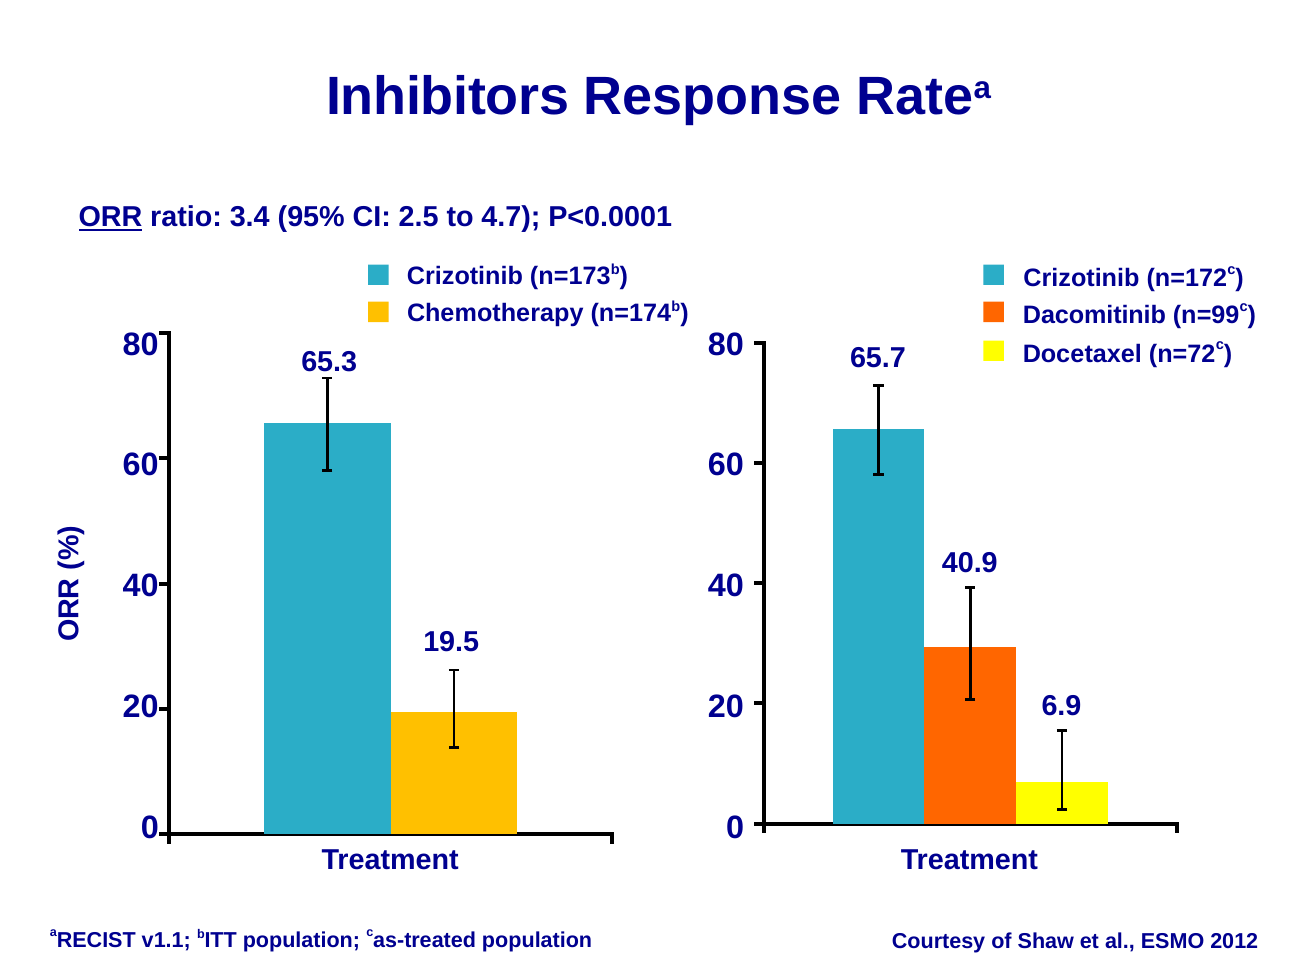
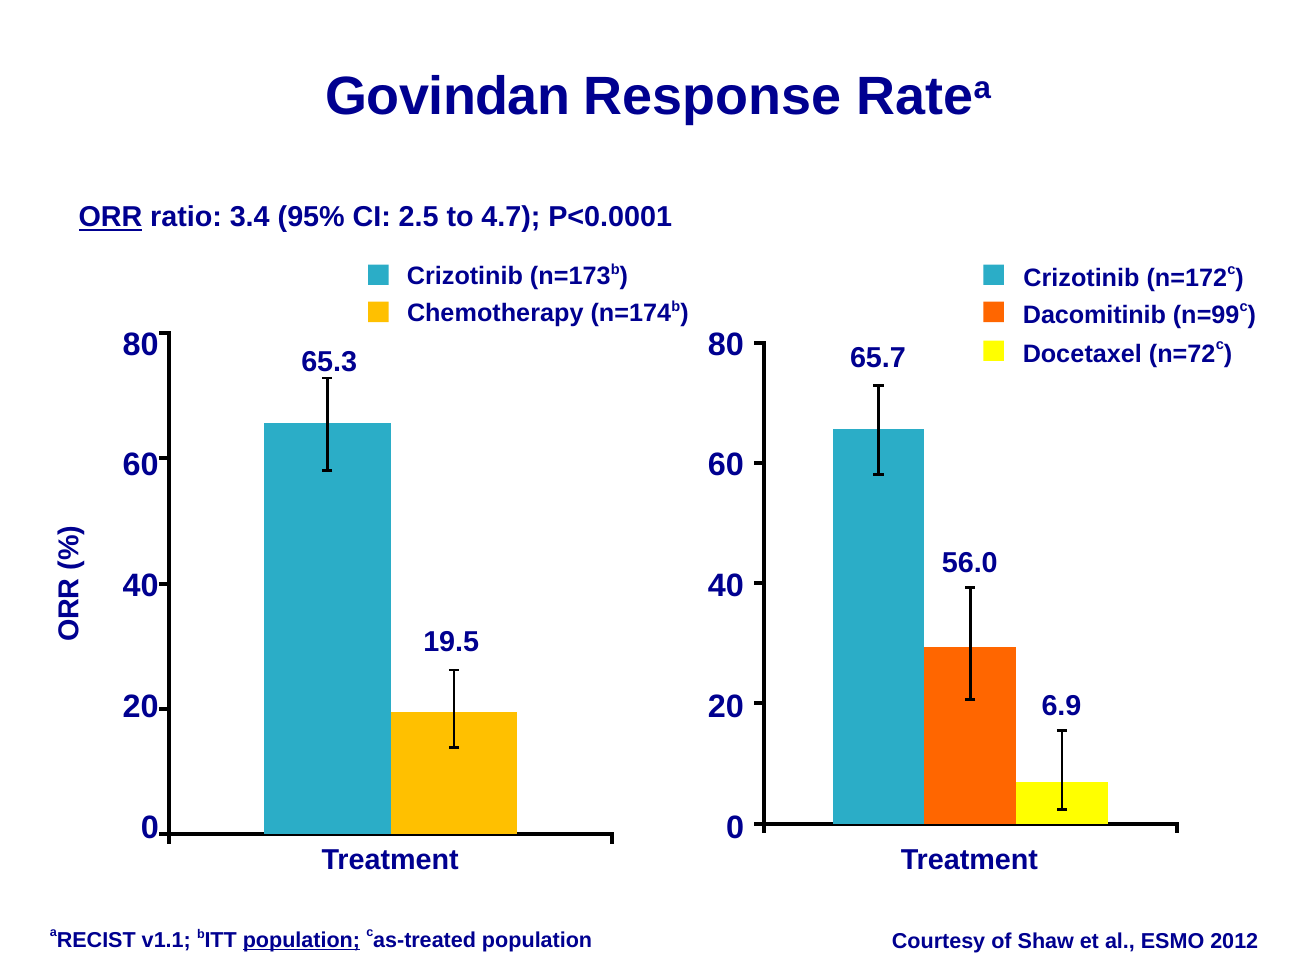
Inhibitors: Inhibitors -> Govindan
40.9: 40.9 -> 56.0
population at (301, 941) underline: none -> present
